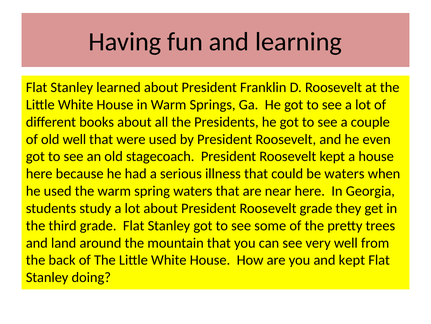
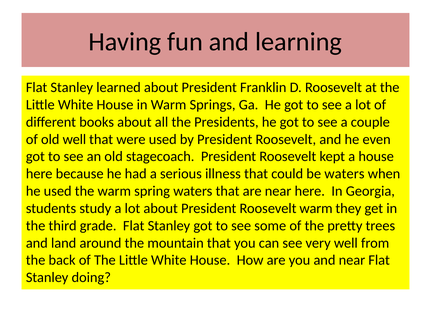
Roosevelt grade: grade -> warm
and kept: kept -> near
